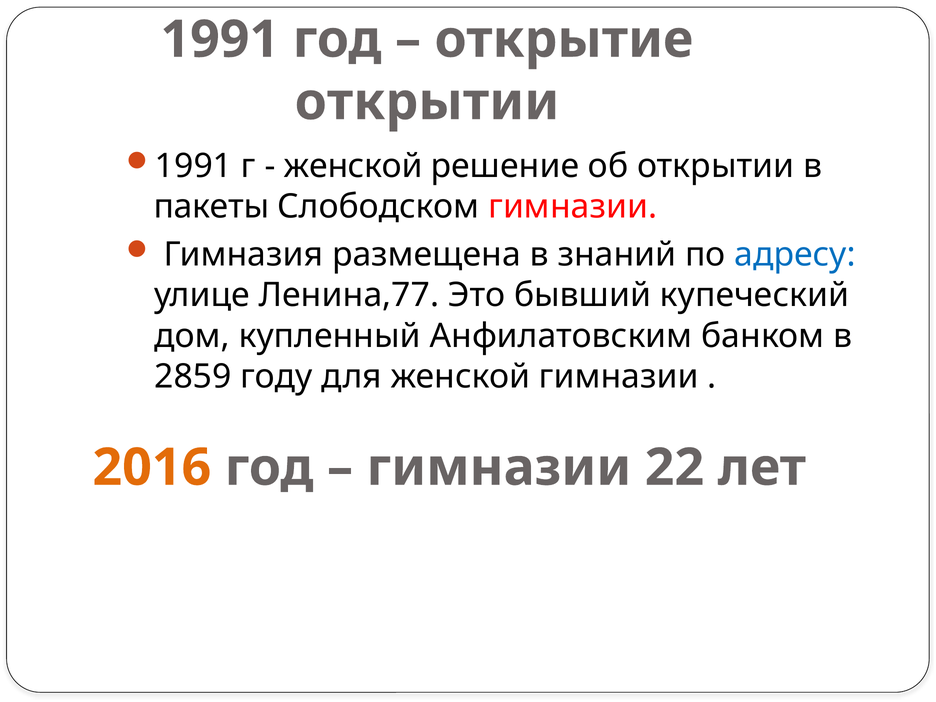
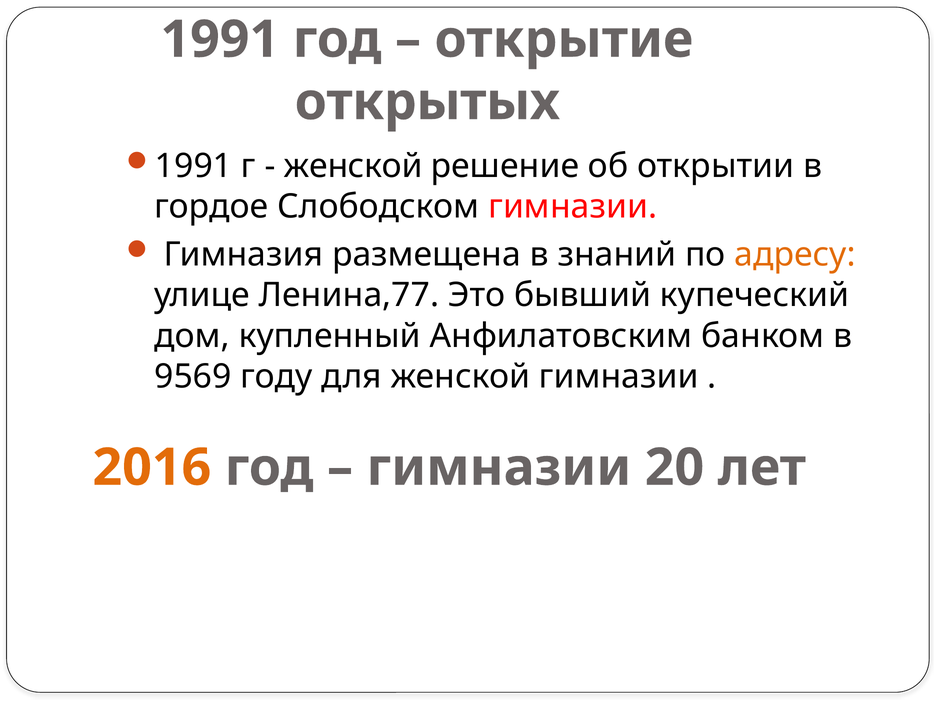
открытии at (427, 102): открытии -> открытых
пакеты: пакеты -> гордое
адресу colour: blue -> orange
2859: 2859 -> 9569
22: 22 -> 20
